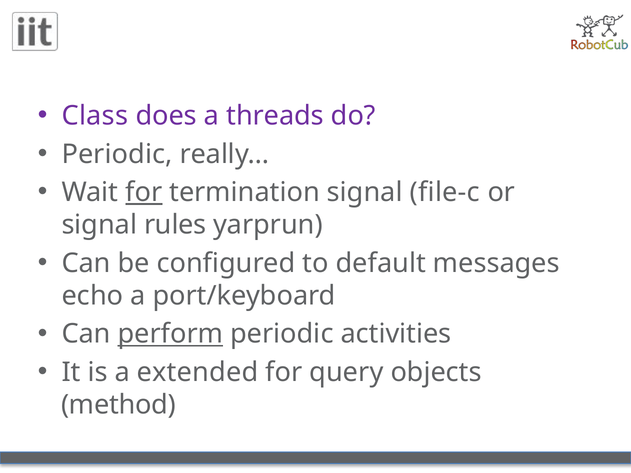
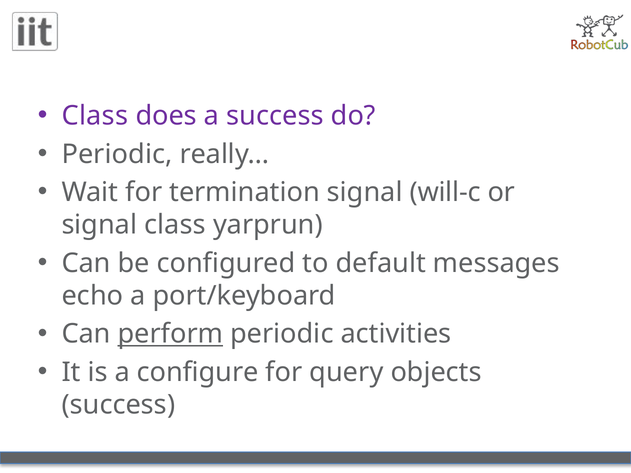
a threads: threads -> success
for at (144, 192) underline: present -> none
file-c: file-c -> will-c
signal rules: rules -> class
extended: extended -> configure
method at (118, 405): method -> success
